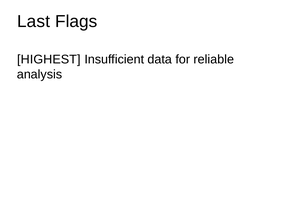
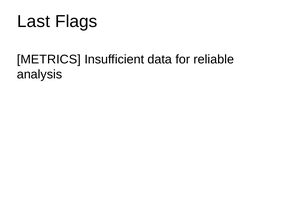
HIGHEST: HIGHEST -> METRICS
